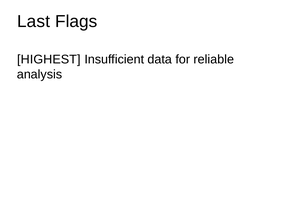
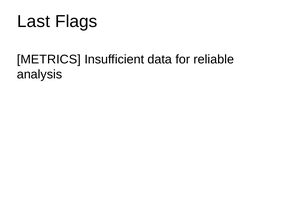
HIGHEST: HIGHEST -> METRICS
